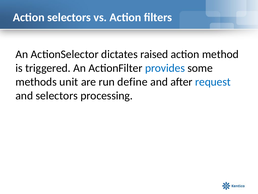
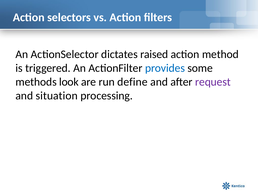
unit: unit -> look
request colour: blue -> purple
and selectors: selectors -> situation
